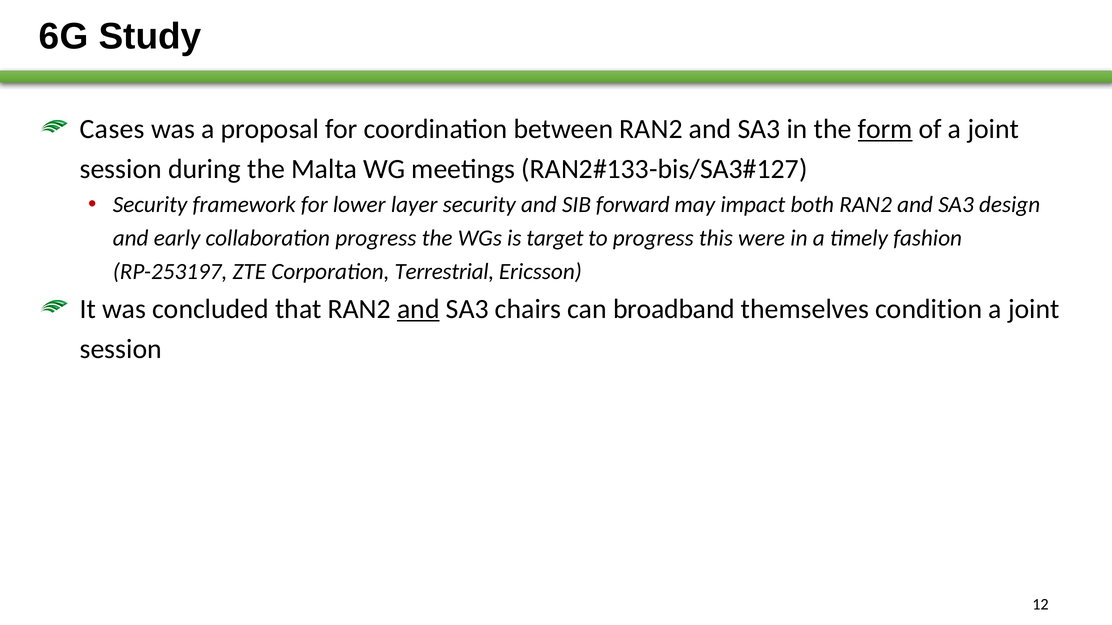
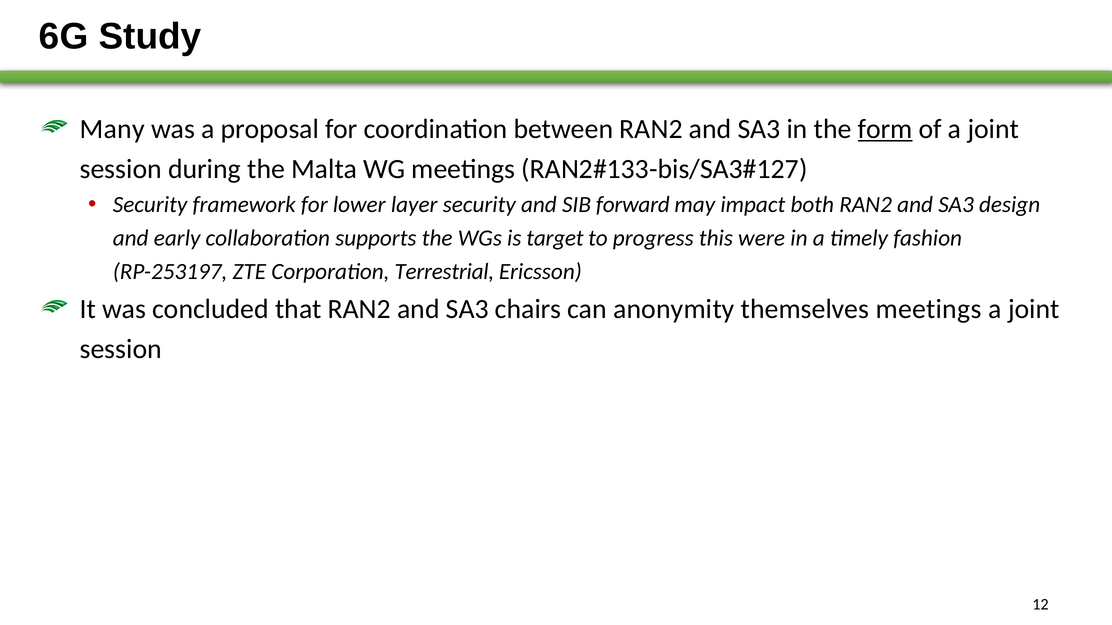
Cases: Cases -> Many
collaboration progress: progress -> supports
and at (418, 309) underline: present -> none
broadband: broadband -> anonymity
themselves condition: condition -> meetings
